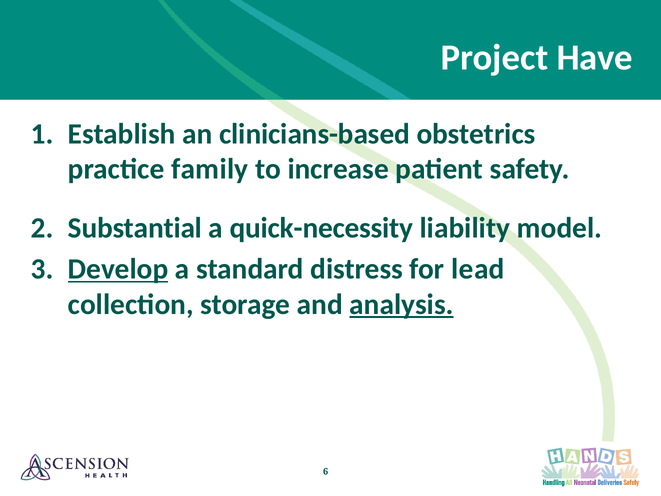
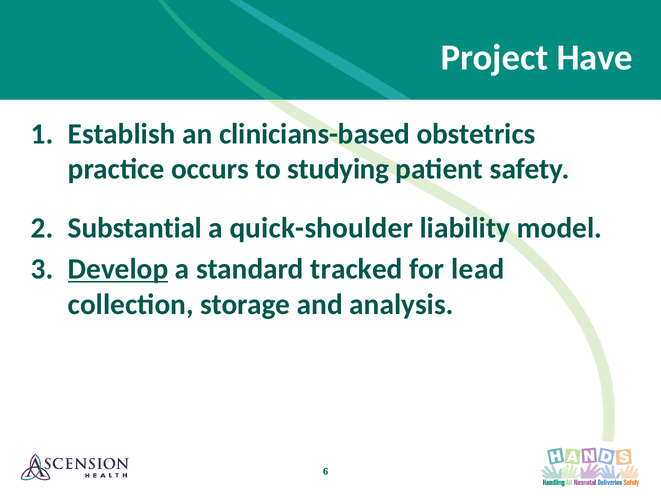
family: family -> occurs
increase: increase -> studying
quick-necessity: quick-necessity -> quick-shoulder
distress: distress -> tracked
analysis underline: present -> none
